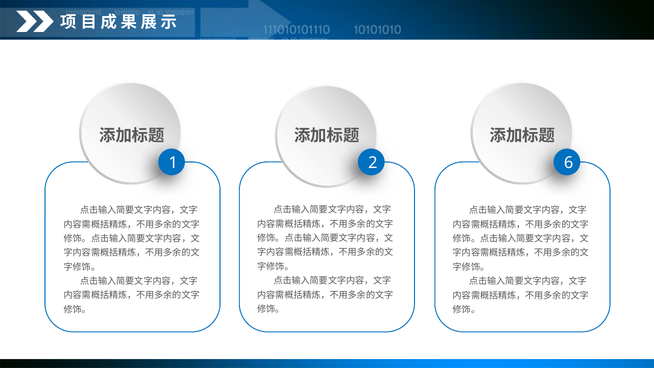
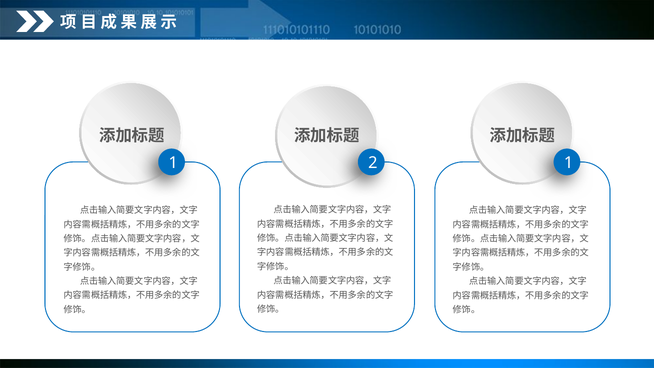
2 6: 6 -> 1
